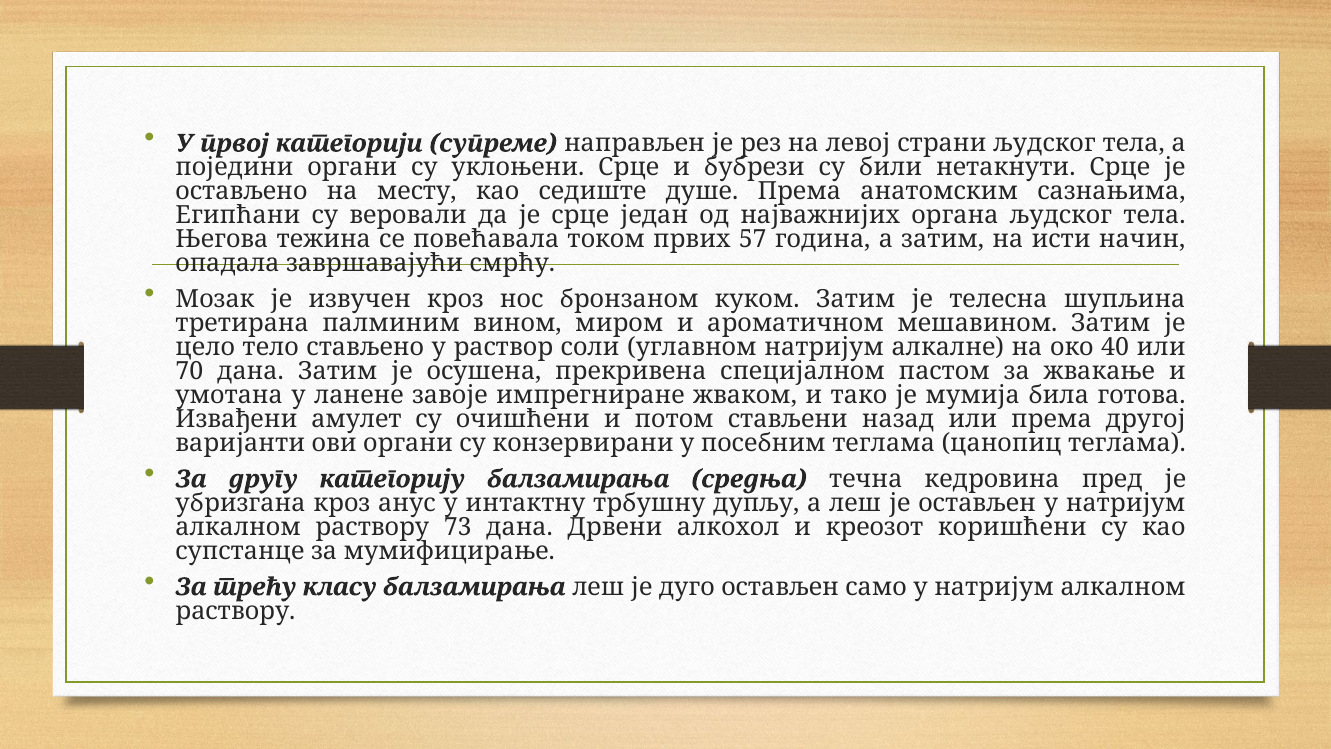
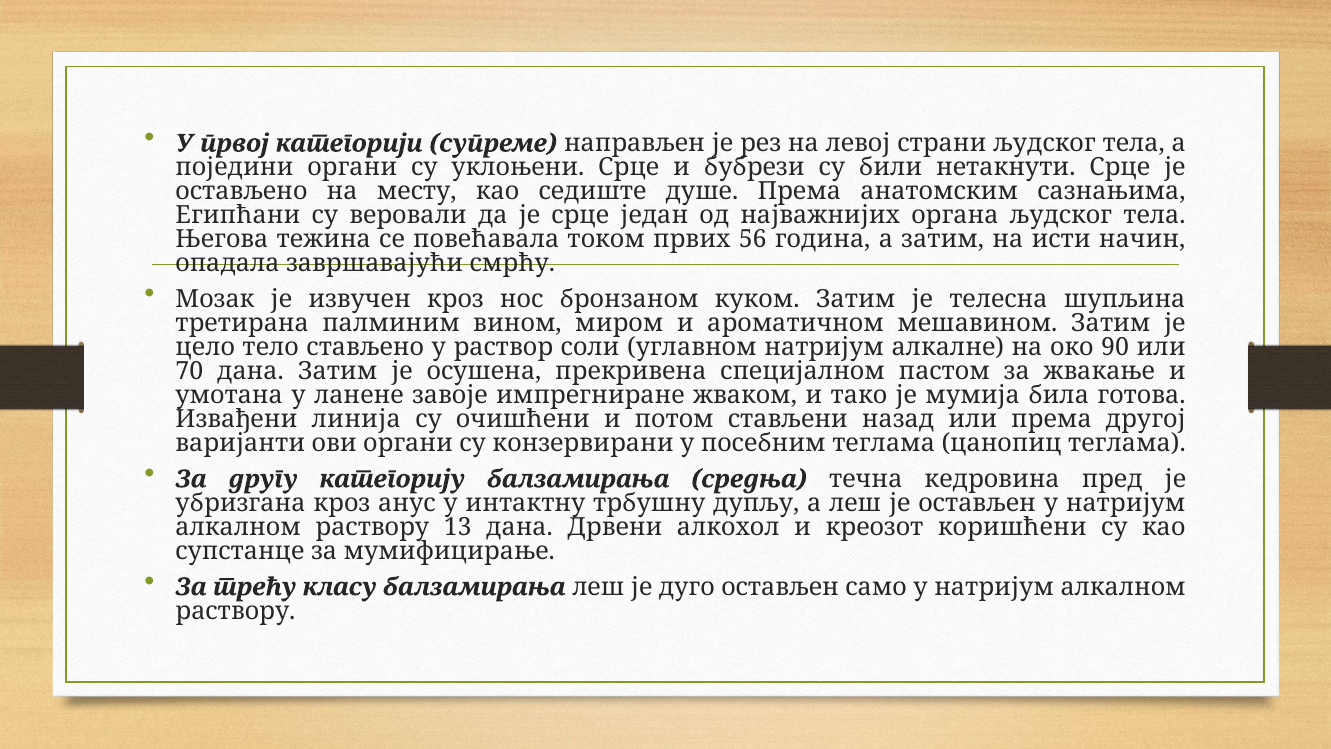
57: 57 -> 56
40: 40 -> 90
амулет: амулет -> линија
73: 73 -> 13
